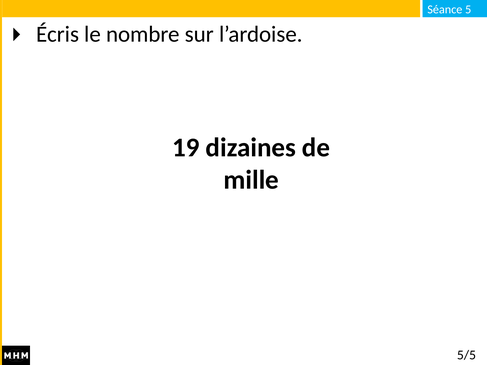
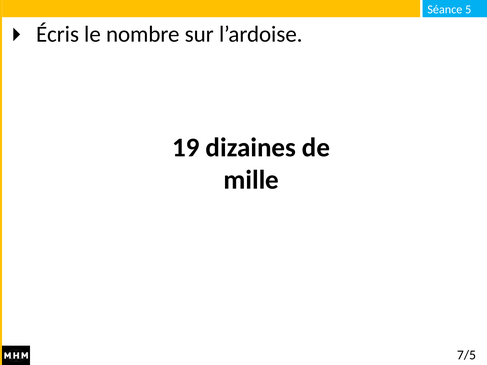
5/5: 5/5 -> 7/5
